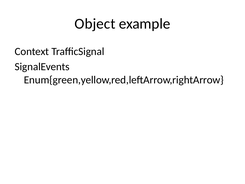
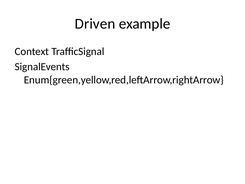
Object: Object -> Driven
